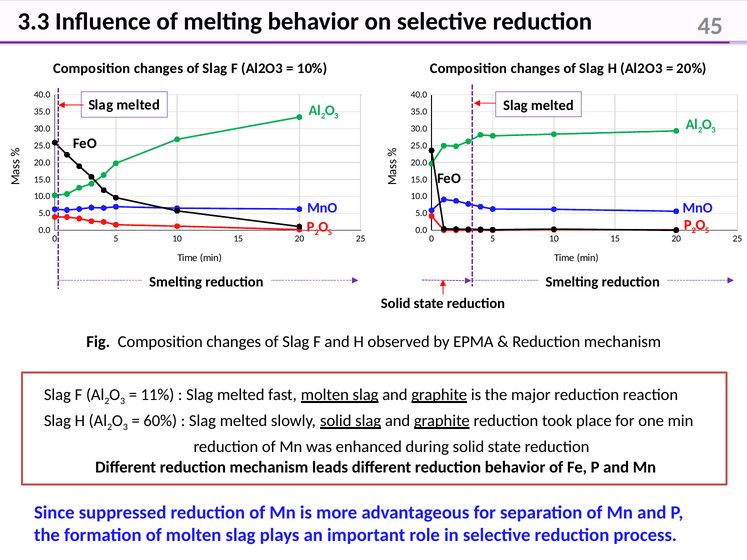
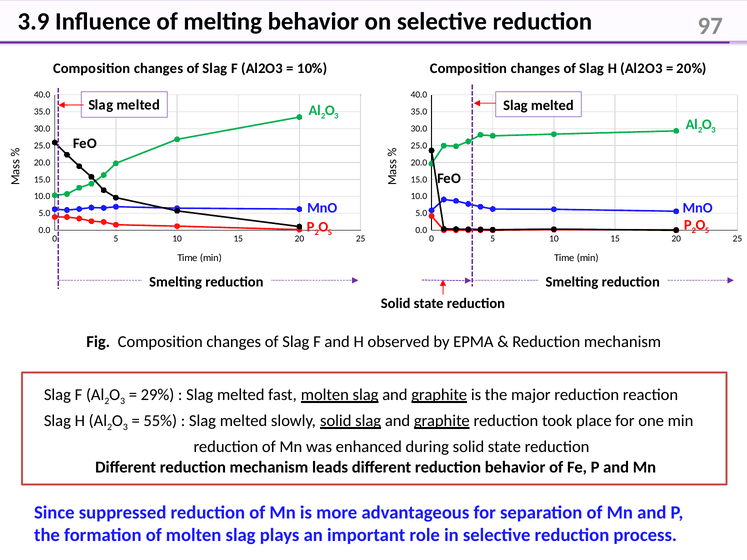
3.3: 3.3 -> 3.9
45: 45 -> 97
11%: 11% -> 29%
60%: 60% -> 55%
